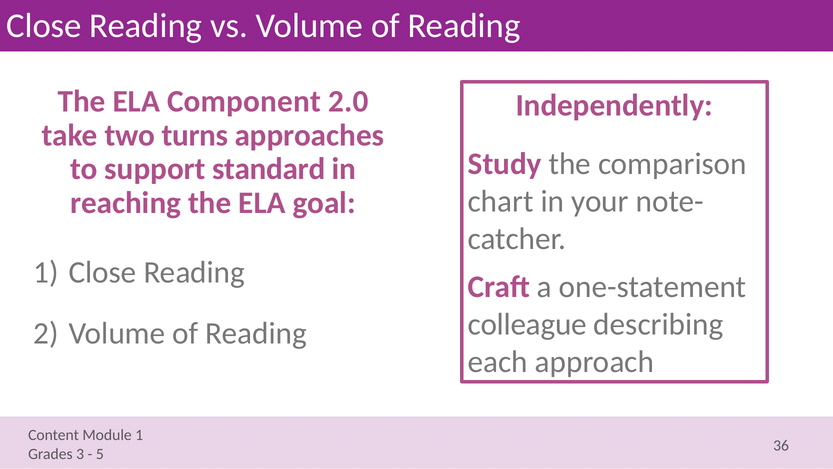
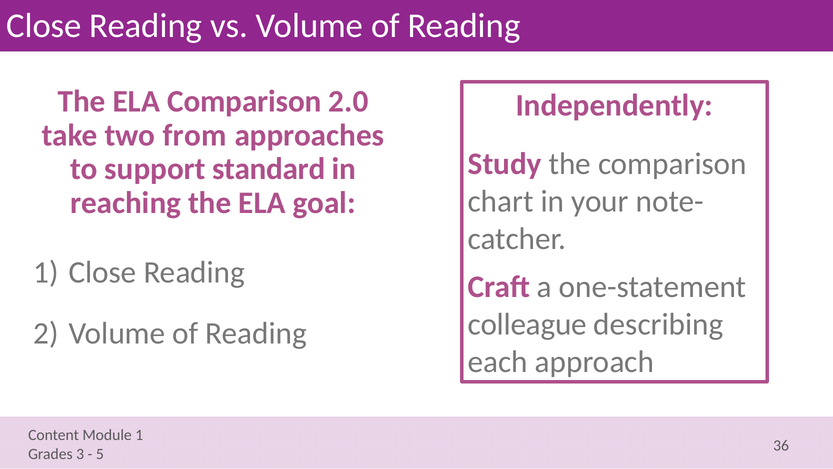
ELA Component: Component -> Comparison
turns: turns -> from
